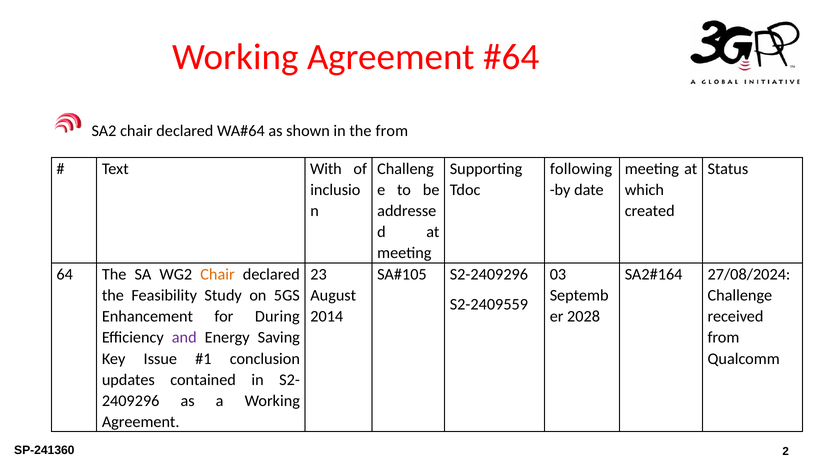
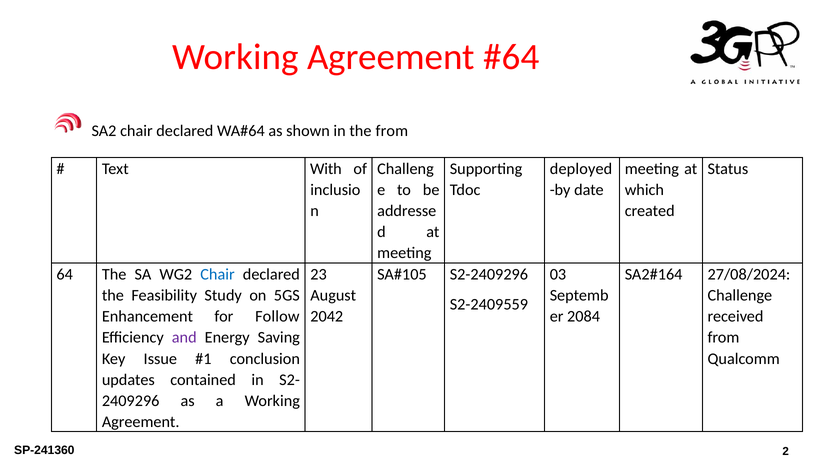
following: following -> deployed
Chair at (218, 274) colour: orange -> blue
During: During -> Follow
2014: 2014 -> 2042
2028: 2028 -> 2084
